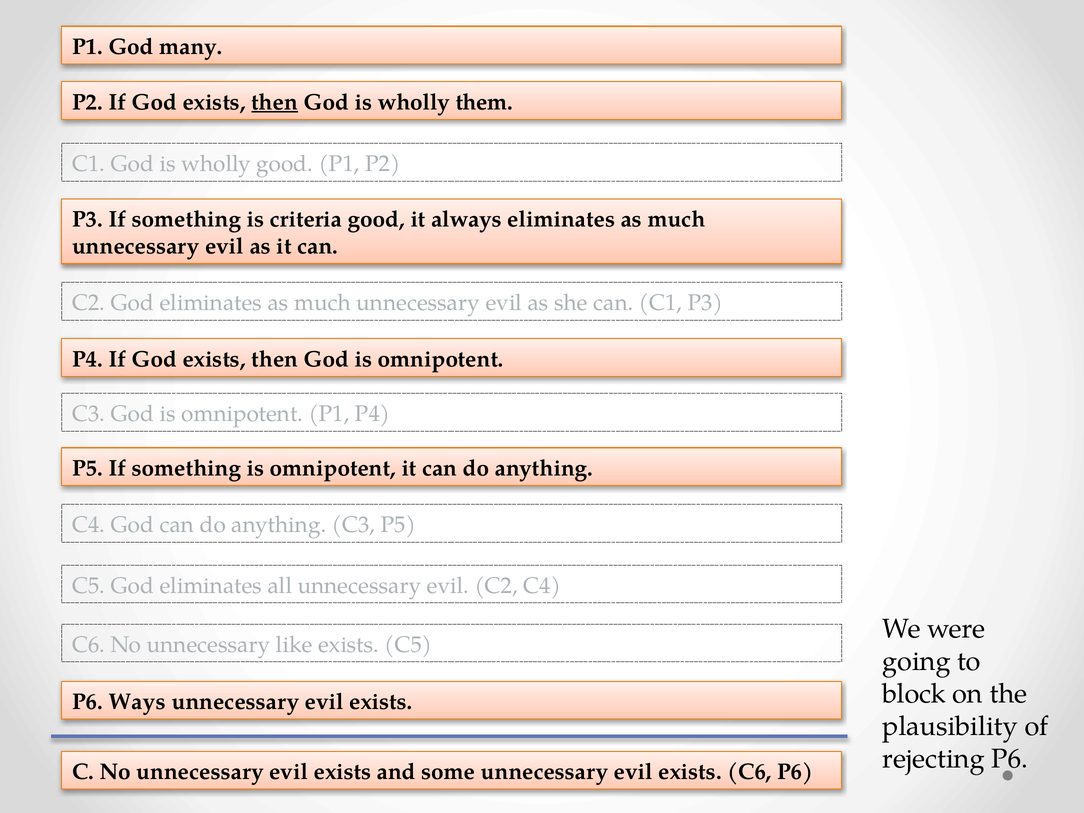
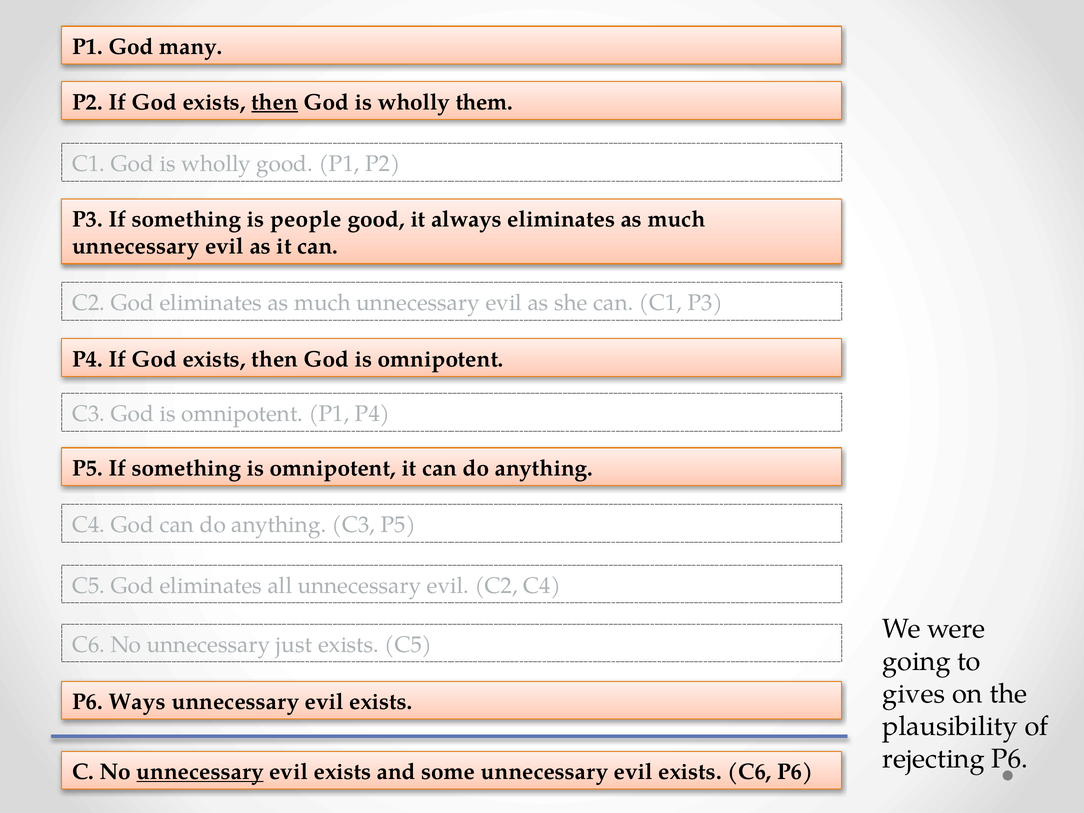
criteria: criteria -> people
like: like -> just
block: block -> gives
unnecessary at (200, 772) underline: none -> present
